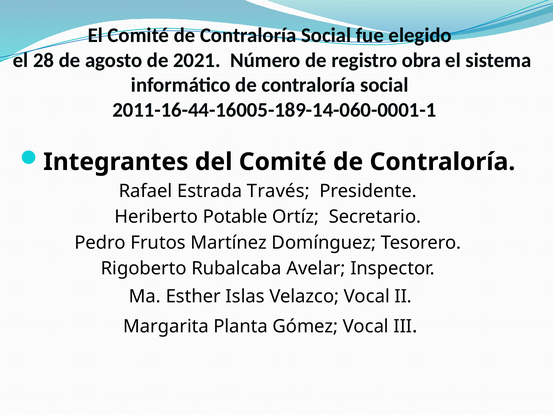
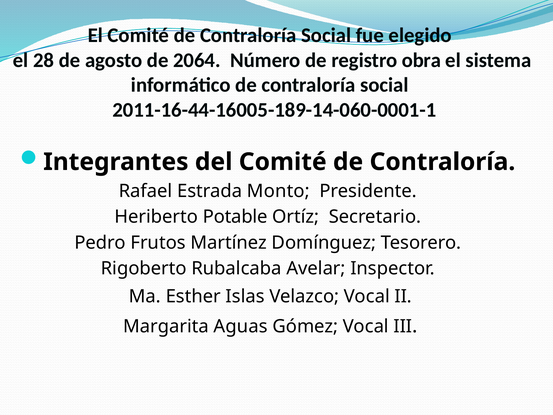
2021: 2021 -> 2064
Través: Través -> Monto
Planta: Planta -> Aguas
